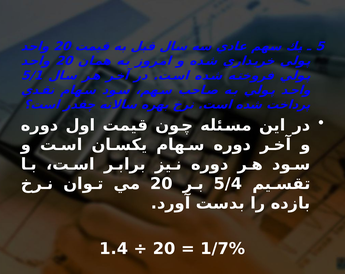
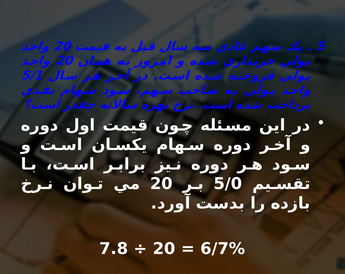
5/4: 5/4 -> 5/0
1.4: 1.4 -> 7.8
1/7%: 1/7% -> 6/7%
